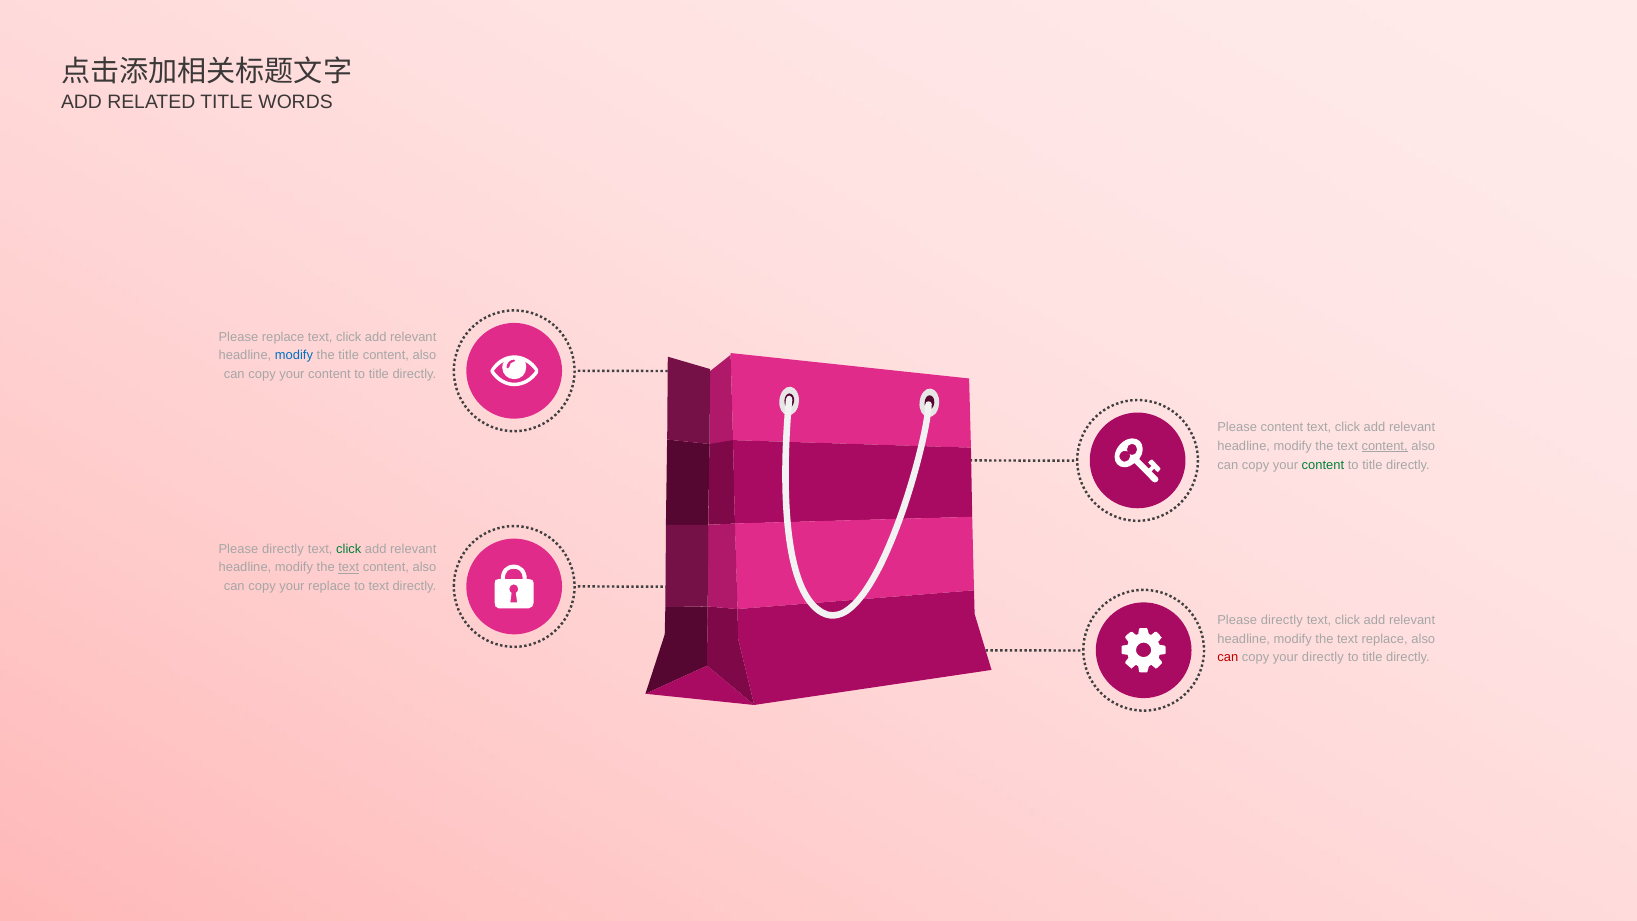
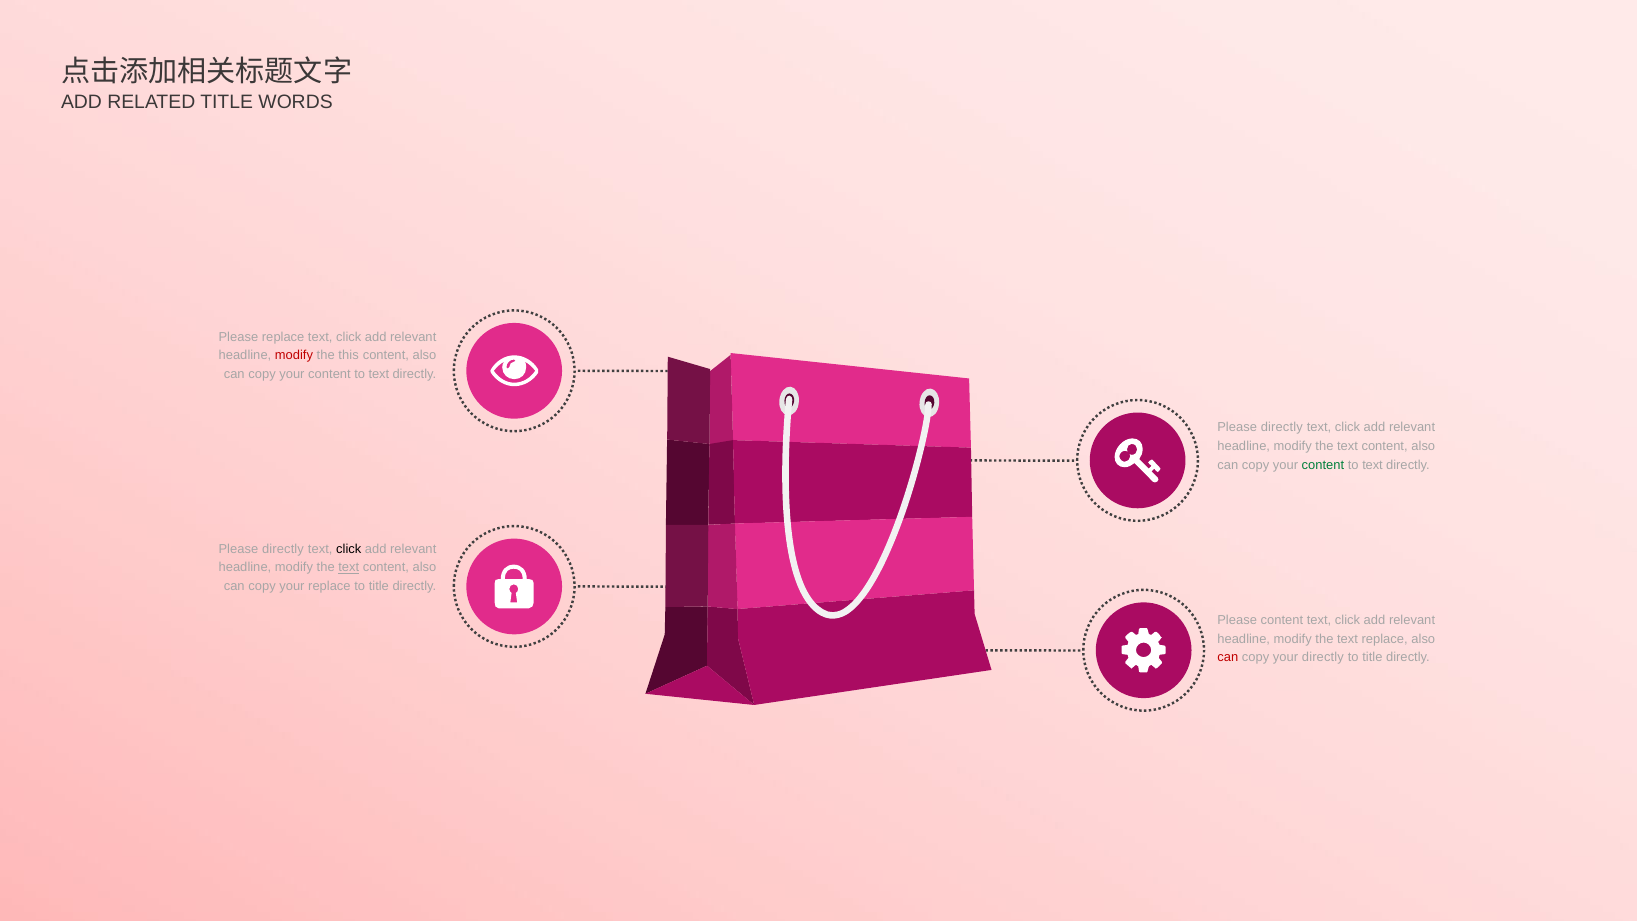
modify at (294, 356) colour: blue -> red
the title: title -> this
title at (379, 374): title -> text
content at (1282, 428): content -> directly
content at (1385, 446) underline: present -> none
title at (1372, 465): title -> text
click at (349, 549) colour: green -> black
text at (379, 586): text -> title
directly at (1282, 620): directly -> content
